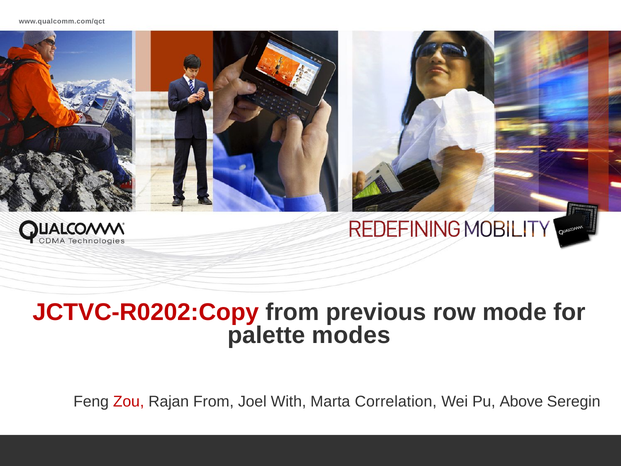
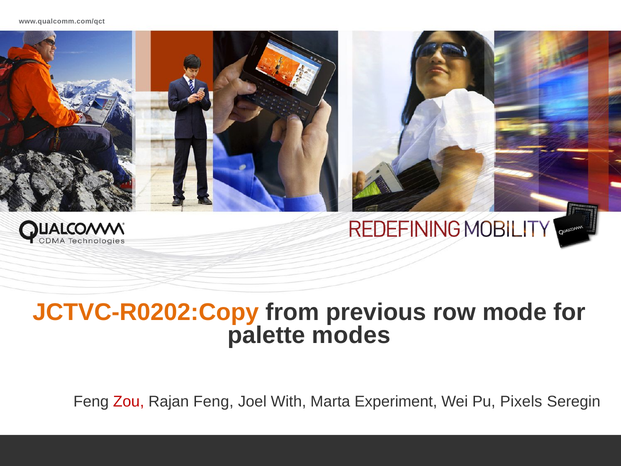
JCTVC-R0202:Copy colour: red -> orange
Rajan From: From -> Feng
Correlation: Correlation -> Experiment
Above: Above -> Pixels
